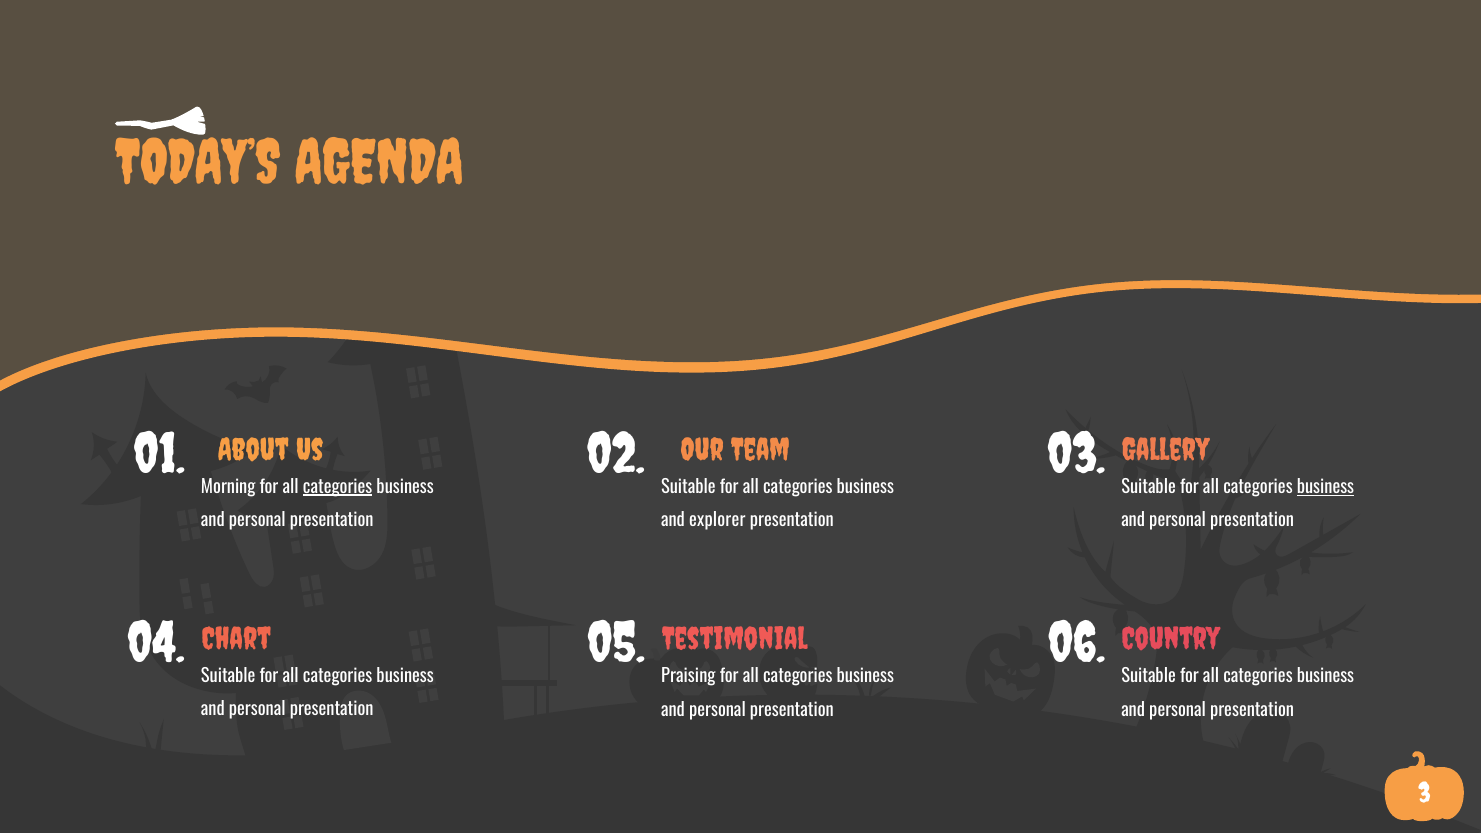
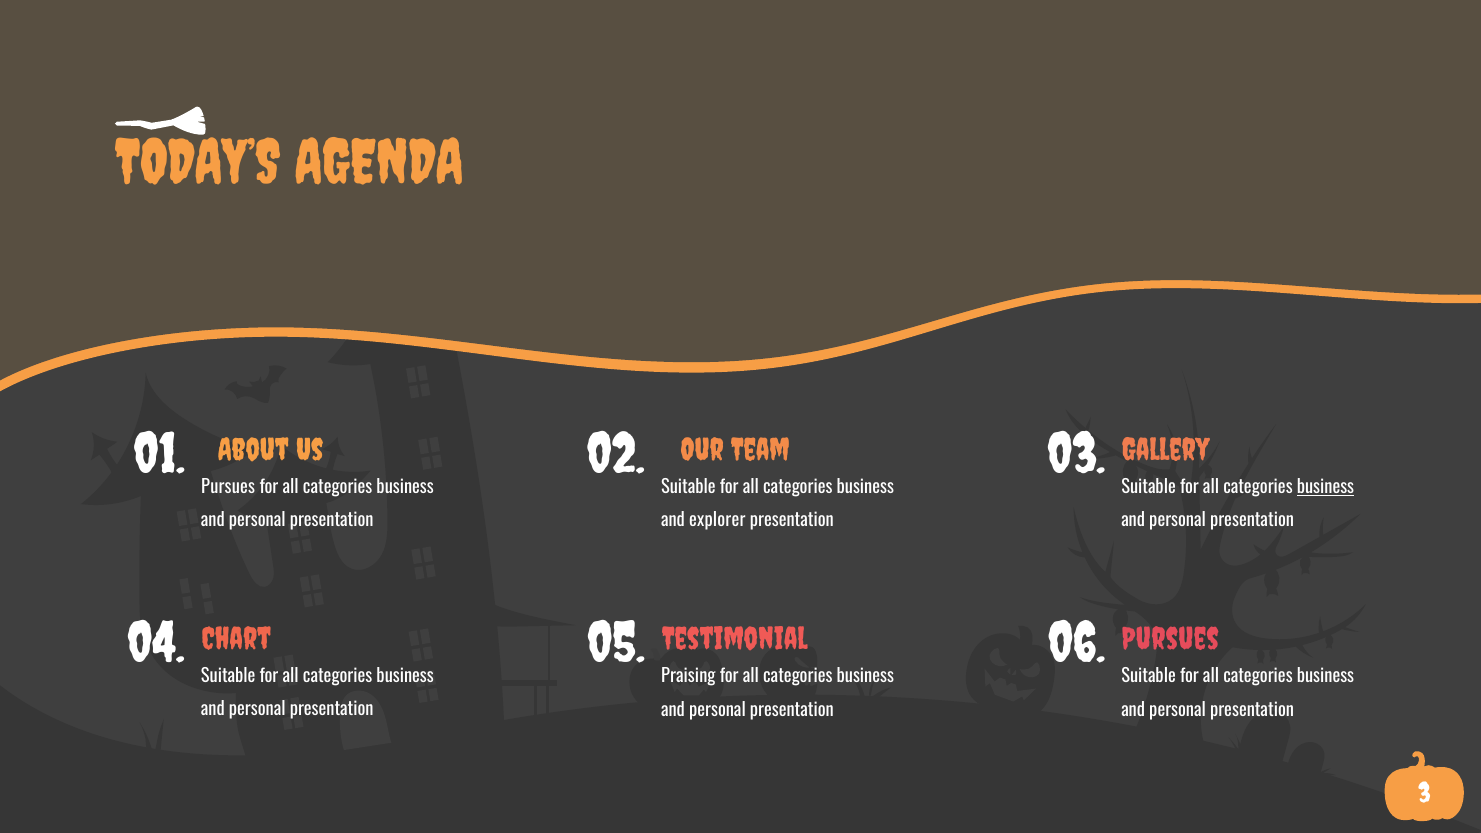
Morning at (228, 487): Morning -> Pursues
categories at (338, 487) underline: present -> none
06 Country: Country -> Pursues
